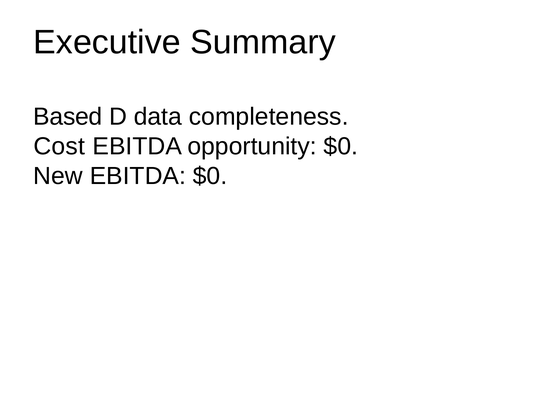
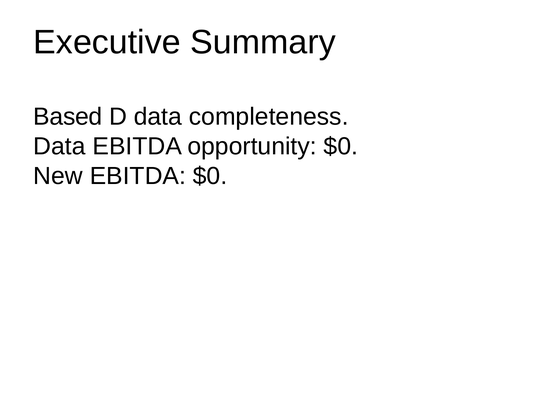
Cost at (59, 147): Cost -> Data
